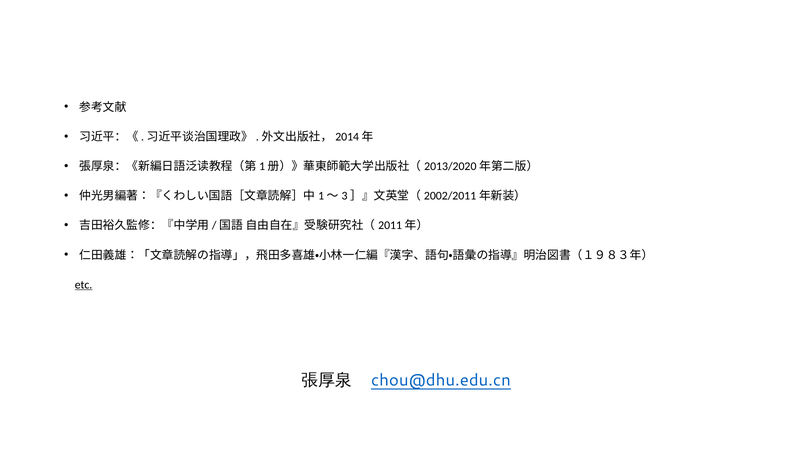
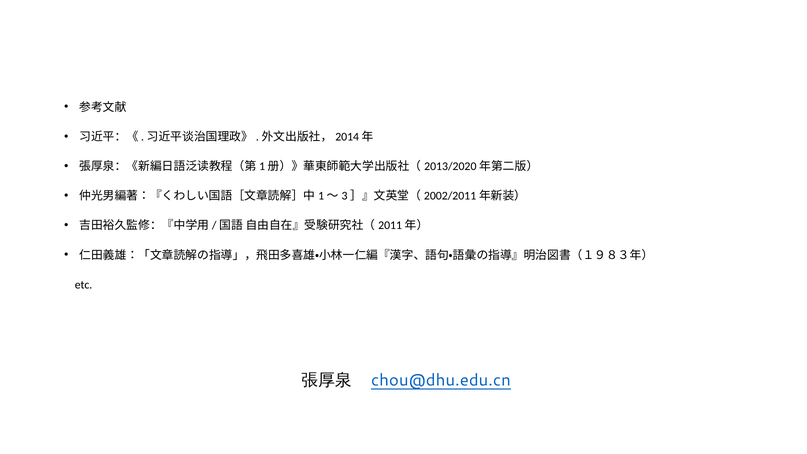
etc underline: present -> none
